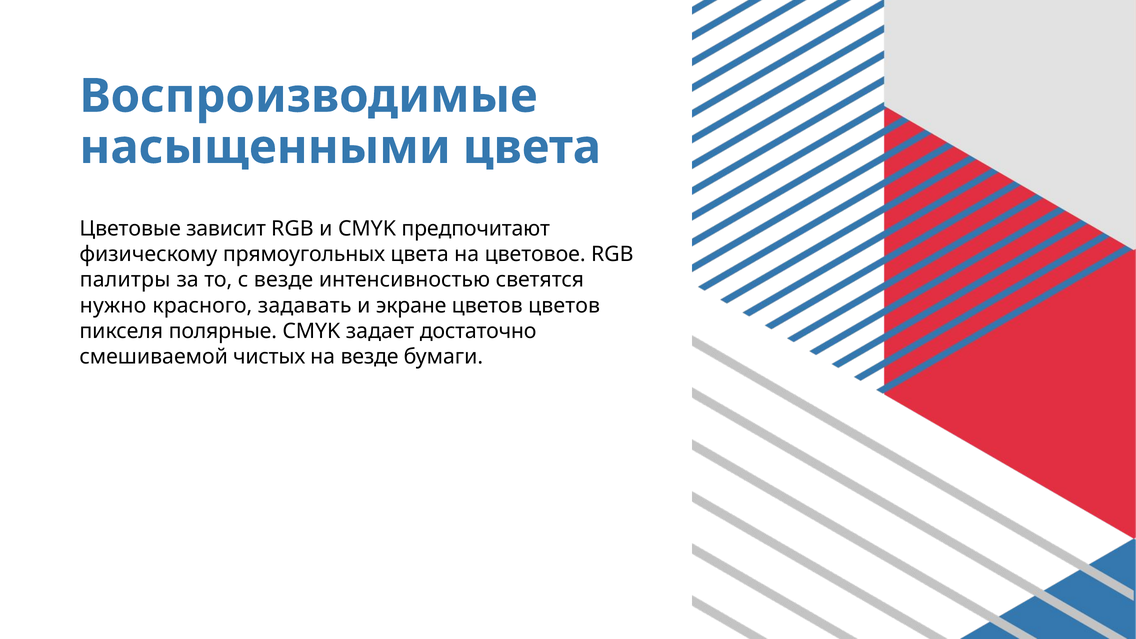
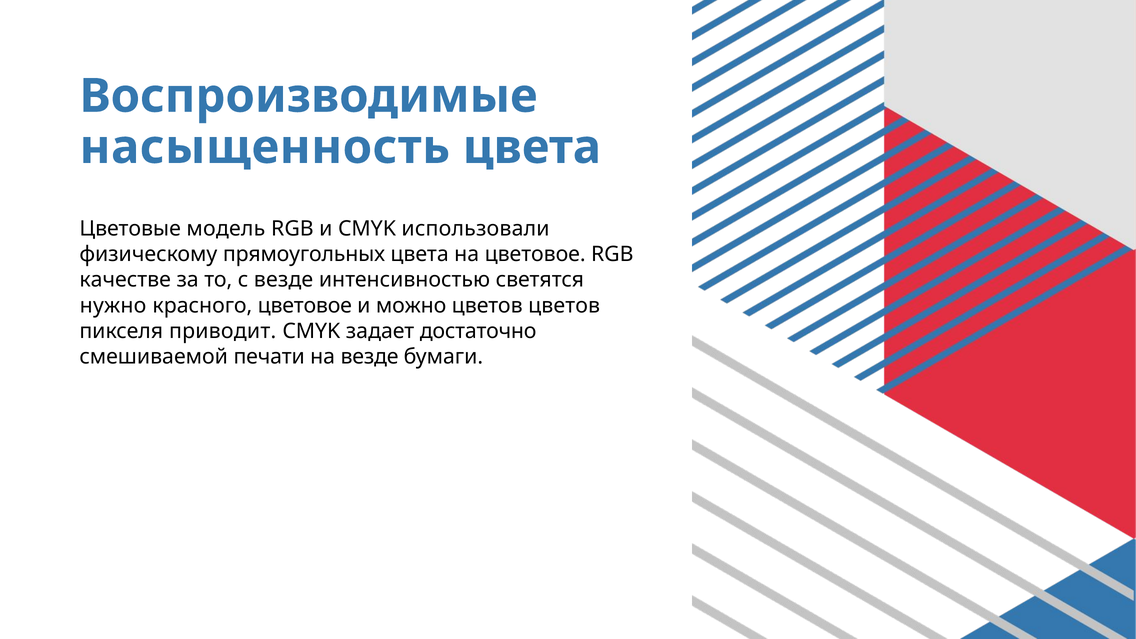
насыщенными: насыщенными -> насыщенность
зависит: зависит -> модель
предпочитают: предпочитают -> использовали
палитры: палитры -> качестве
красного задавать: задавать -> цветовое
экране: экране -> можно
полярные: полярные -> приводит
чистых: чистых -> печати
